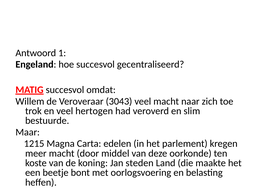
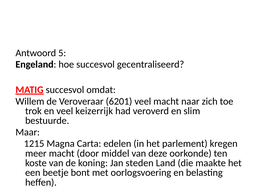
1: 1 -> 5
3043: 3043 -> 6201
hertogen: hertogen -> keizerrijk
